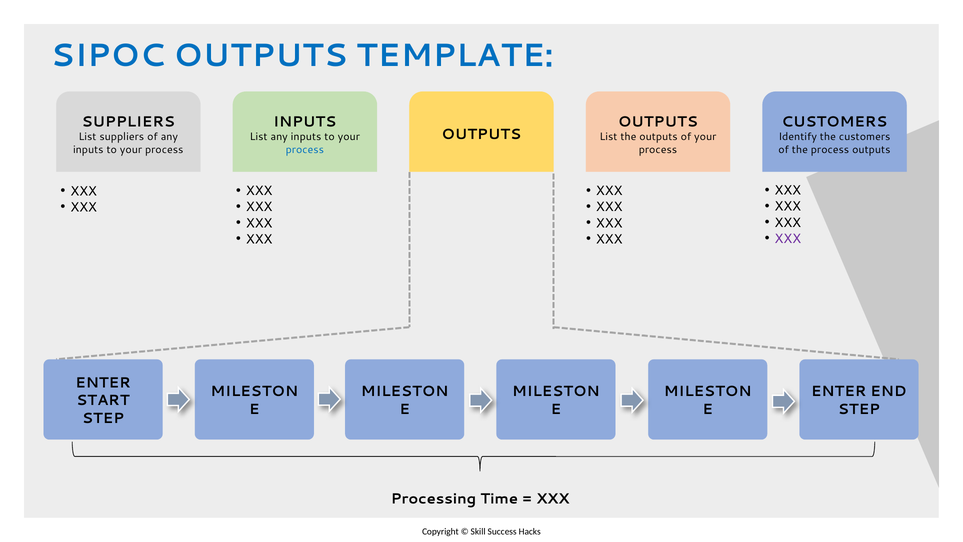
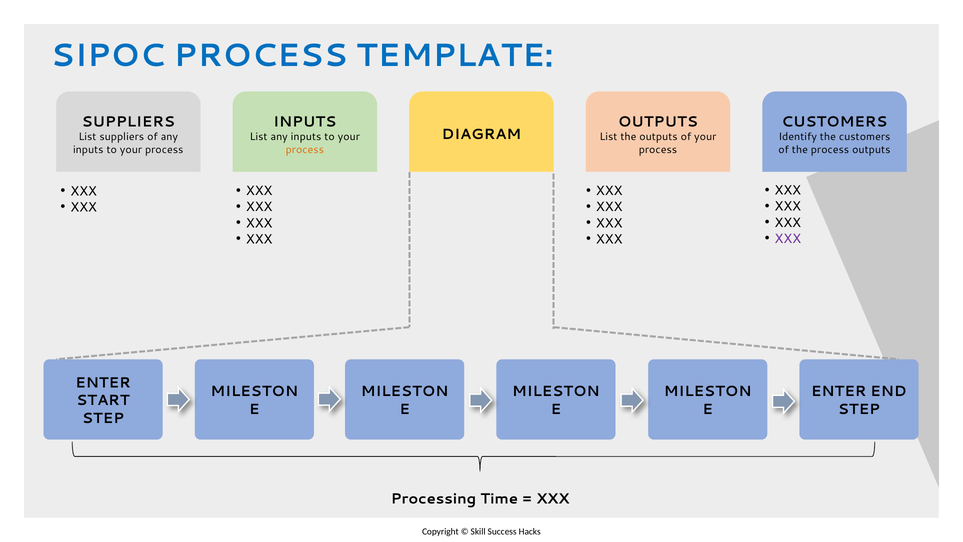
SIPOC OUTPUTS: OUTPUTS -> PROCESS
OUTPUTS at (481, 135): OUTPUTS -> DIAGRAM
process at (305, 150) colour: blue -> orange
